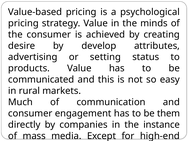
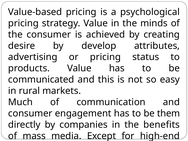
or setting: setting -> pricing
the instance: instance -> benefits
